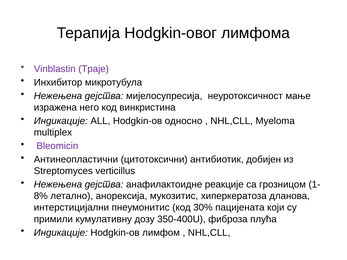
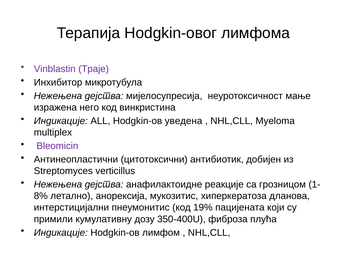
односно: односно -> уведена
30%: 30% -> 19%
